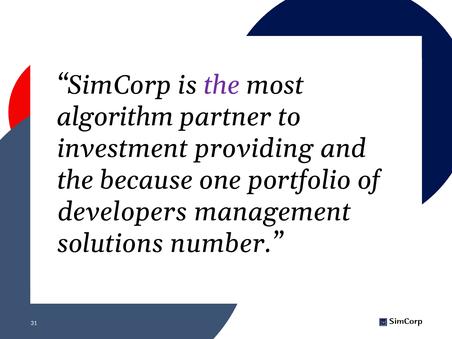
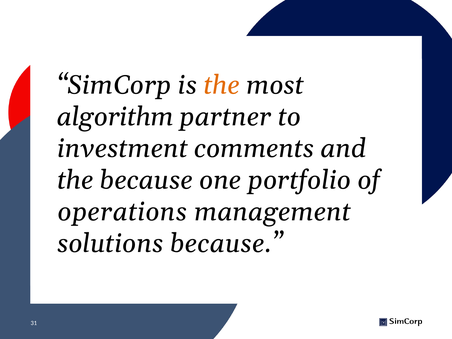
the at (222, 85) colour: purple -> orange
providing: providing -> comments
developers: developers -> operations
solutions number: number -> because
